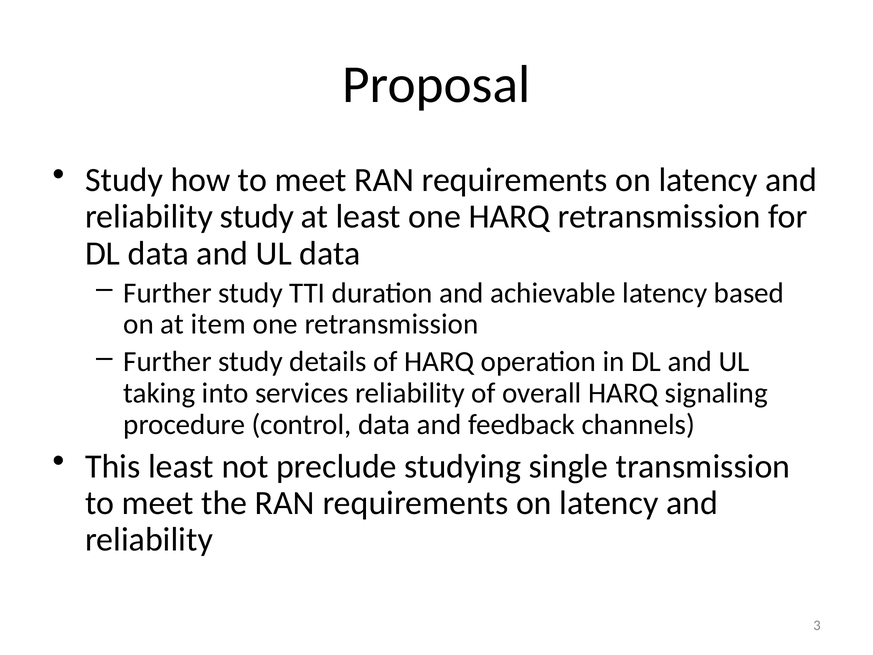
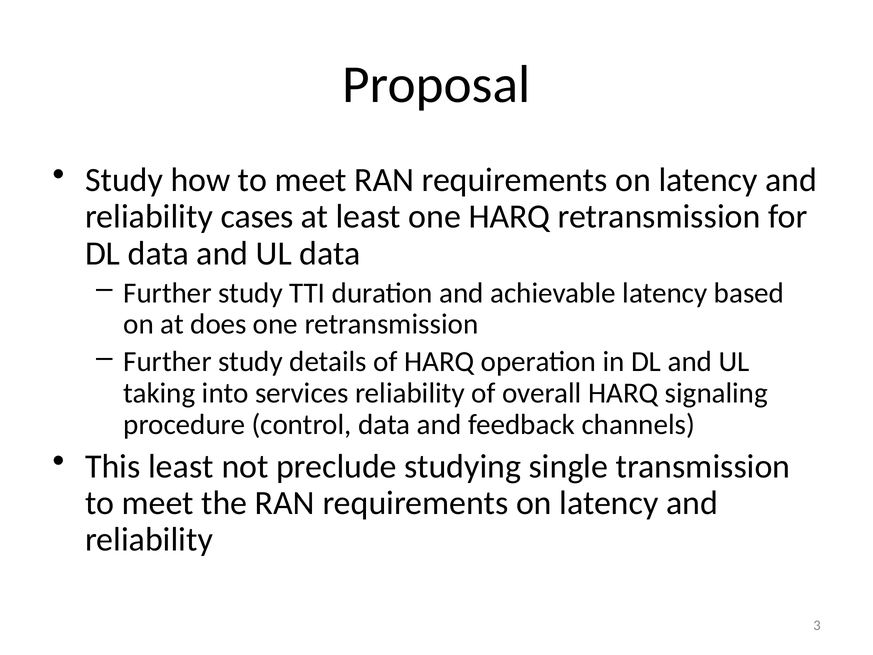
reliability study: study -> cases
item: item -> does
